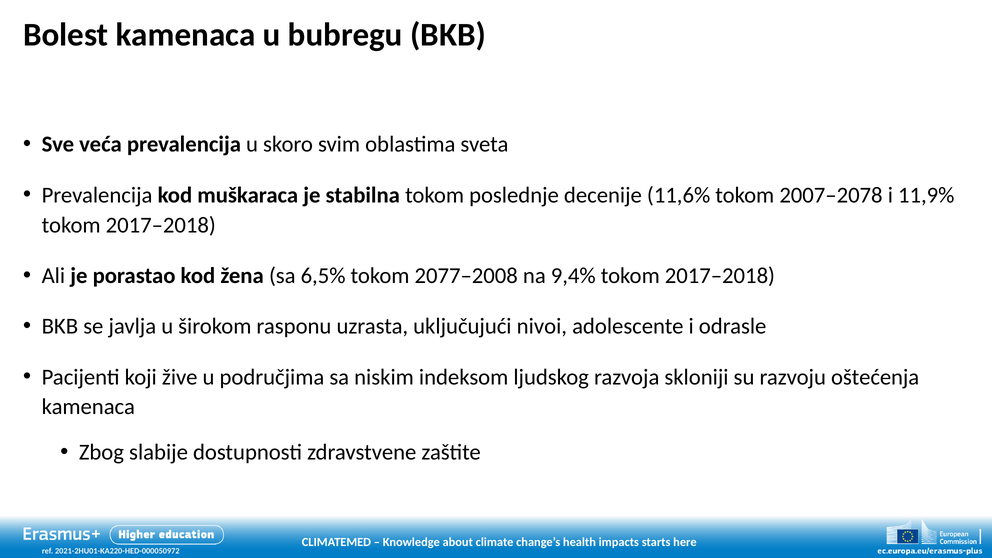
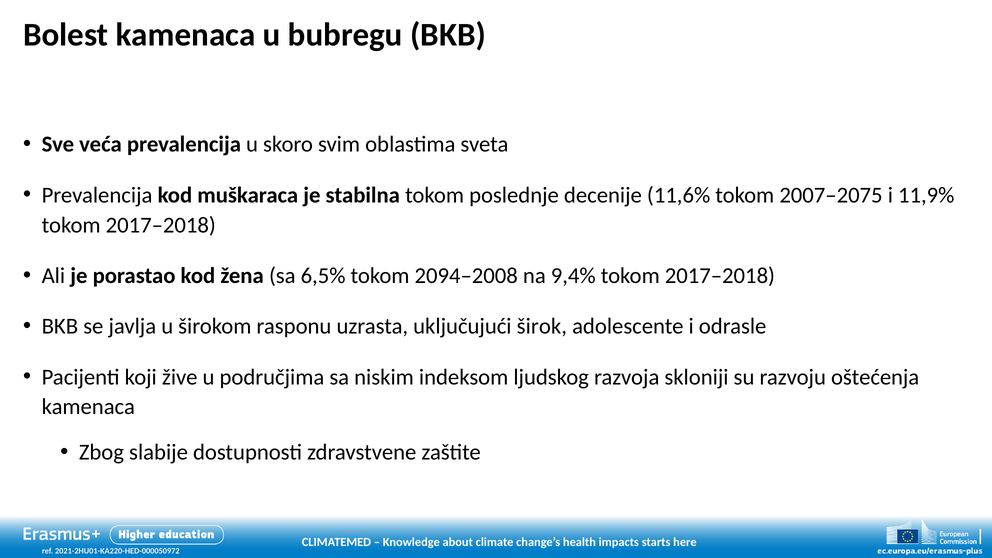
2007–2078: 2007–2078 -> 2007–2075
2077–2008: 2077–2008 -> 2094–2008
nivoi: nivoi -> širok
